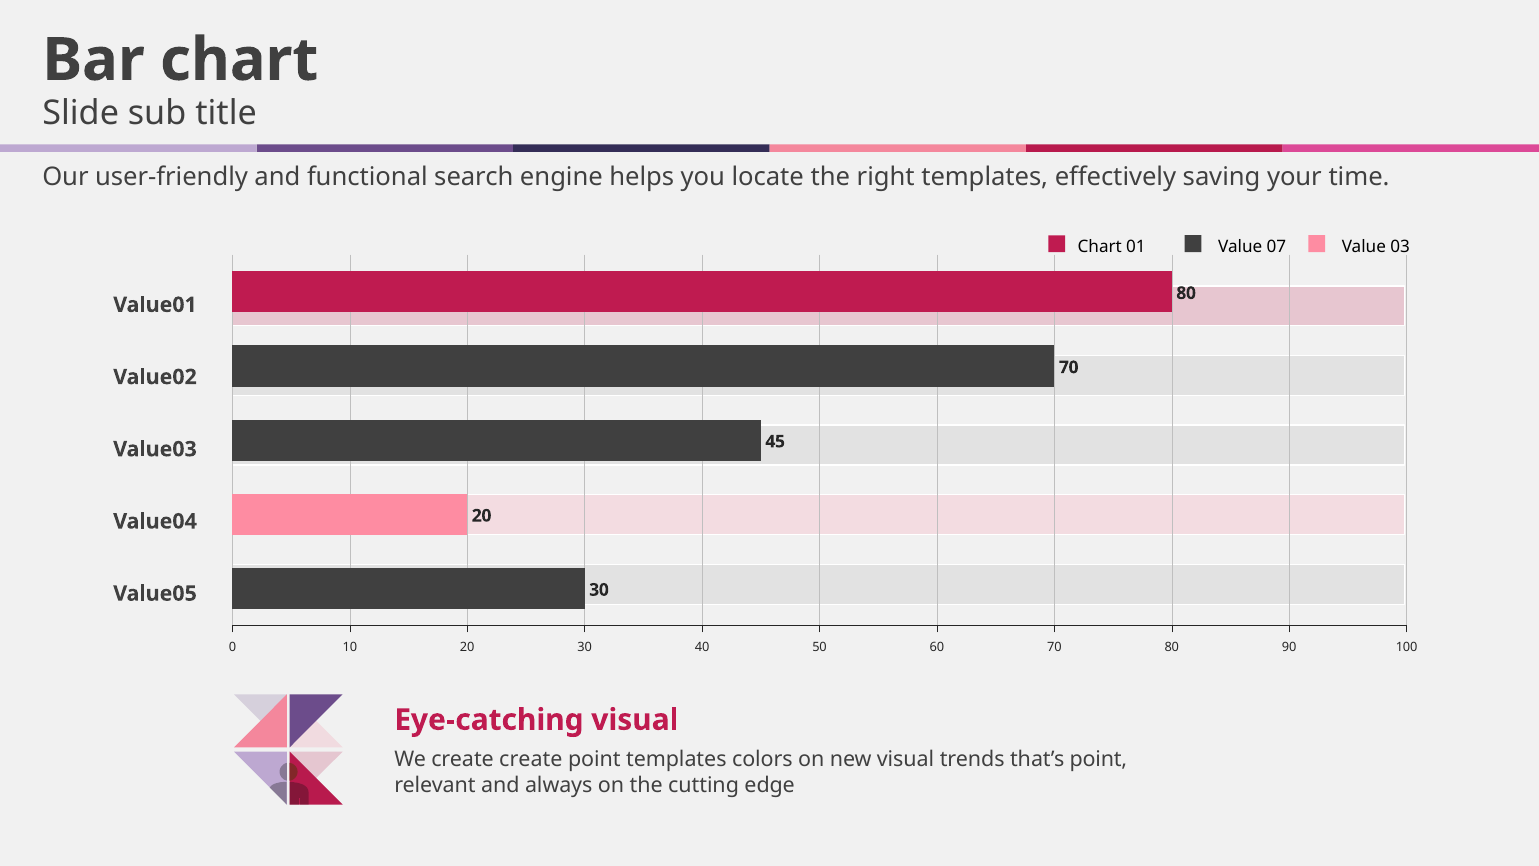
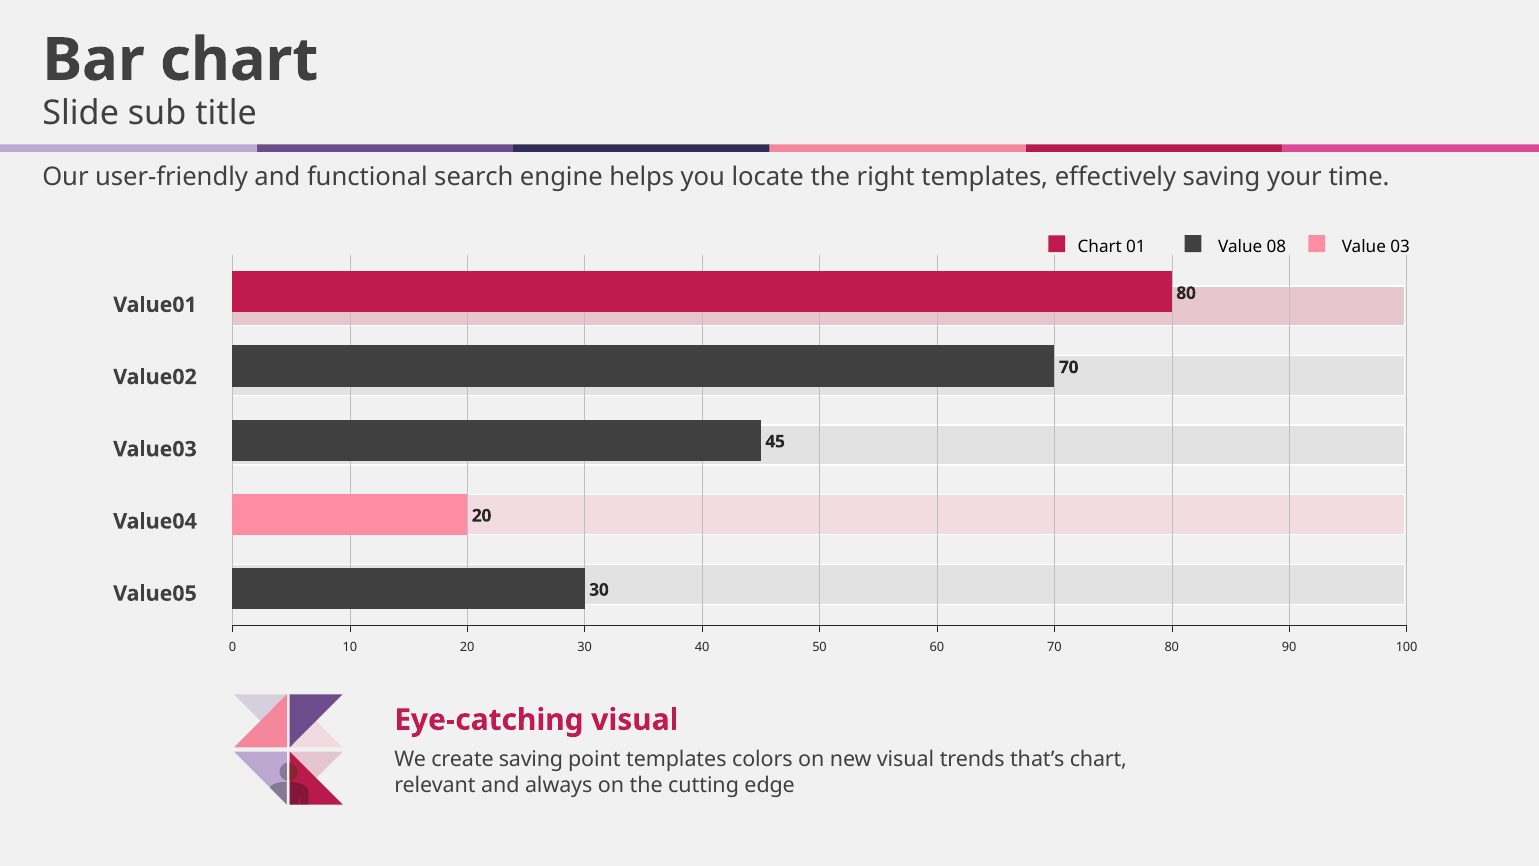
07: 07 -> 08
create create: create -> saving
that’s point: point -> chart
